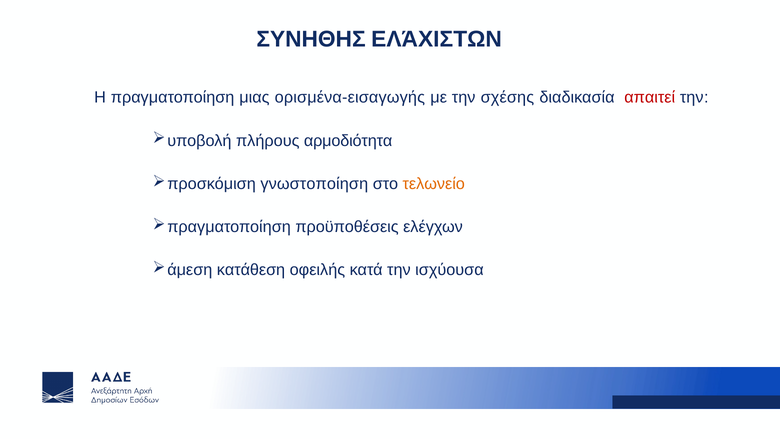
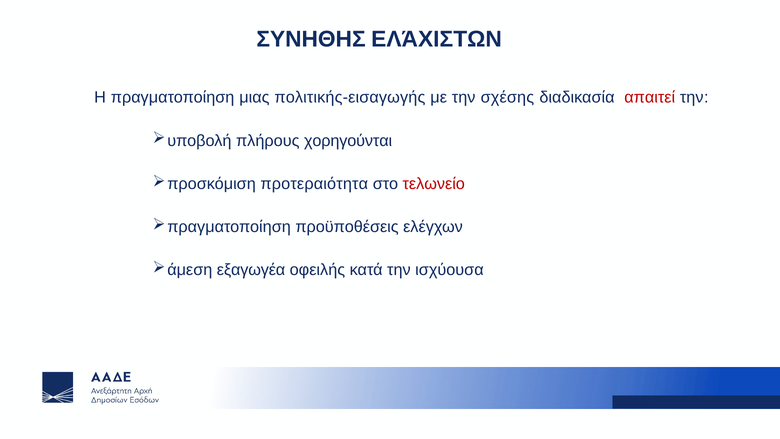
ορισμένα-εισαγωγής: ορισμένα-εισαγωγής -> πολιτικής-εισαγωγής
αρμοδιότητα: αρμοδιότητα -> χορηγούνται
γνωστοποίηση: γνωστοποίηση -> προτεραιότητα
τελωνείο colour: orange -> red
κατάθεση: κατάθεση -> εξαγωγέα
